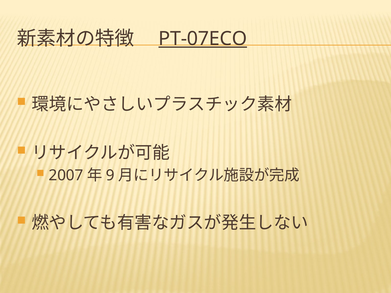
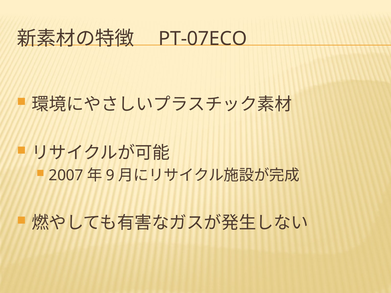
PT-07ECO underline: present -> none
